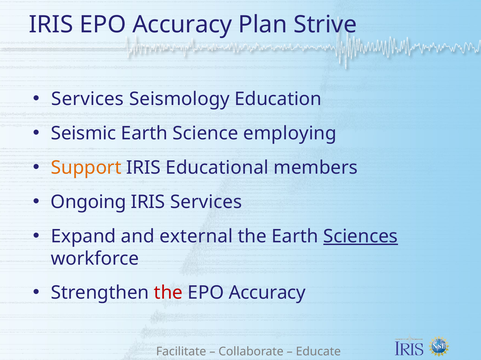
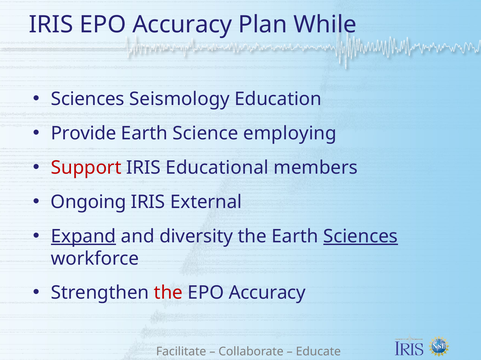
Strive: Strive -> While
Services at (88, 99): Services -> Sciences
Seismic: Seismic -> Provide
Support colour: orange -> red
IRIS Services: Services -> External
Expand underline: none -> present
external: external -> diversity
